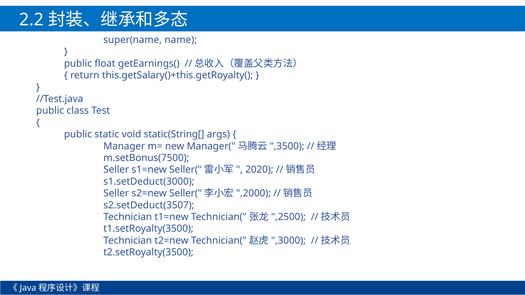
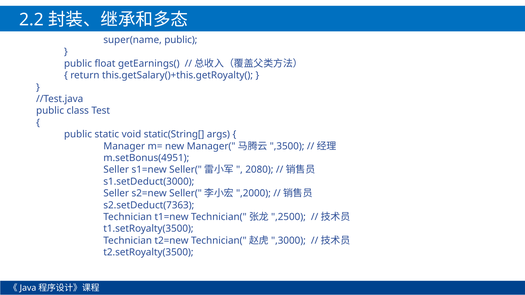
super(name name: name -> public
m.setBonus(7500: m.setBonus(7500 -> m.setBonus(4951
2020: 2020 -> 2080
s2.setDeduct(3507: s2.setDeduct(3507 -> s2.setDeduct(7363
